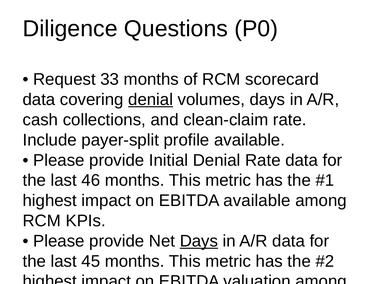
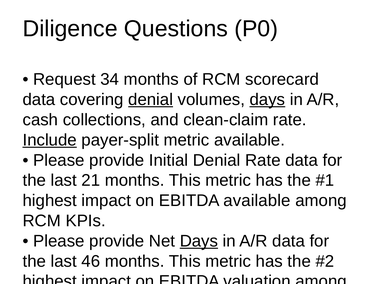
33: 33 -> 34
days at (267, 99) underline: none -> present
Include underline: none -> present
payer-split profile: profile -> metric
46: 46 -> 21
45: 45 -> 46
